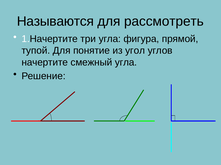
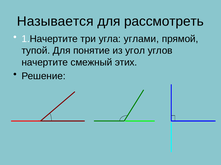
Называются: Называются -> Называется
фигура: фигура -> углами
смежный угла: угла -> этих
